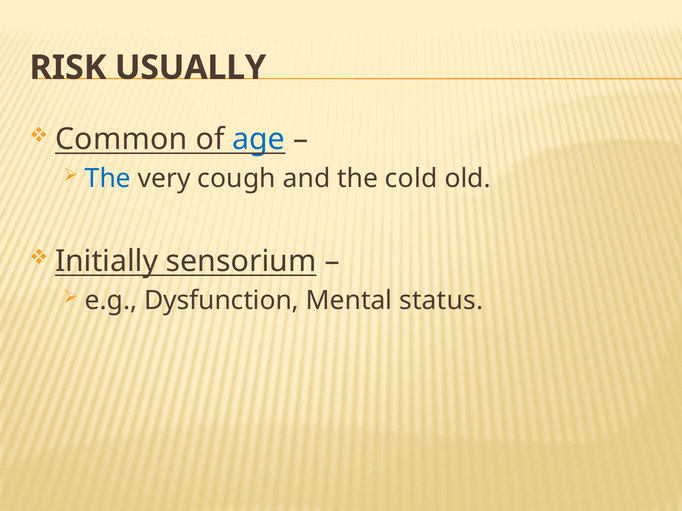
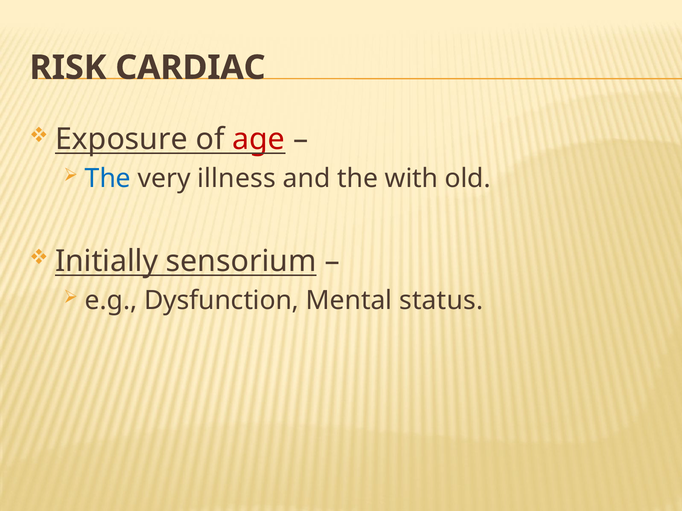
USUALLY: USUALLY -> CARDIAC
Common: Common -> Exposure
age colour: blue -> red
cough: cough -> illness
cold: cold -> with
